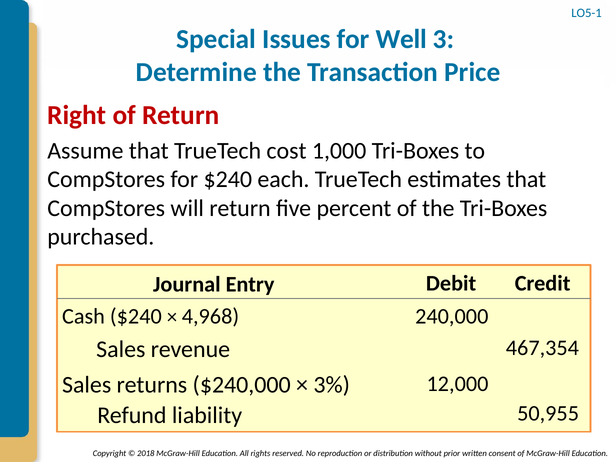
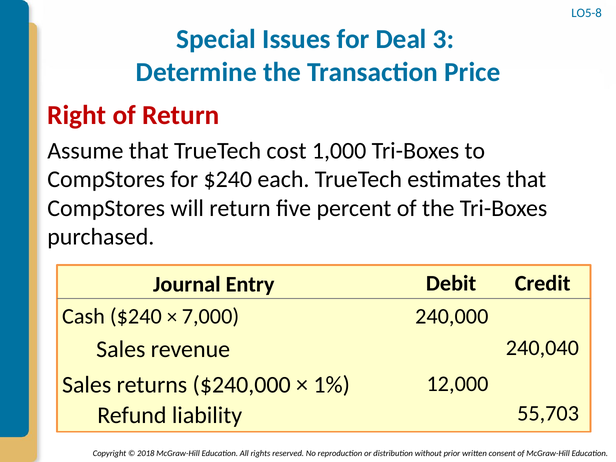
LO5-1: LO5-1 -> LO5-8
Well: Well -> Deal
4,968: 4,968 -> 7,000
467,354: 467,354 -> 240,040
3%: 3% -> 1%
50,955: 50,955 -> 55,703
